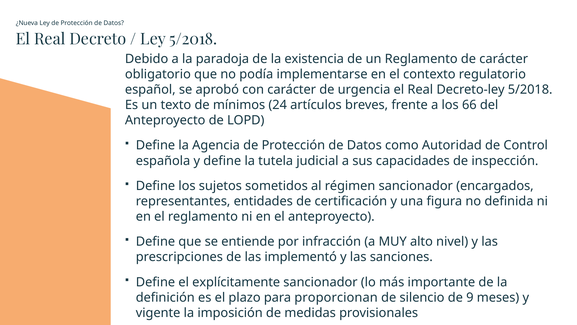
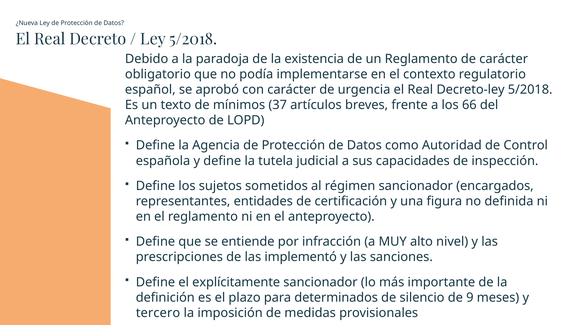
24: 24 -> 37
proporcionan: proporcionan -> determinados
vigente: vigente -> tercero
